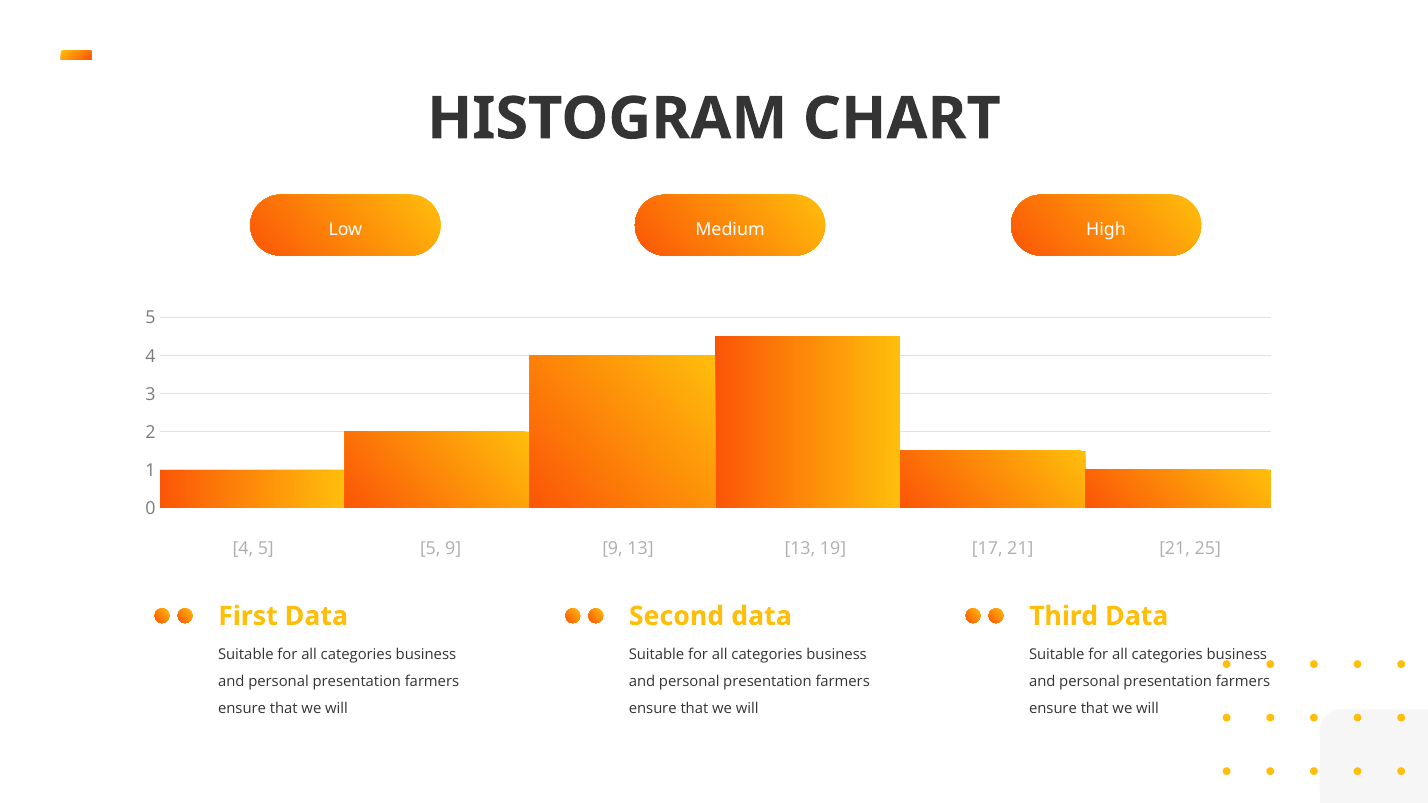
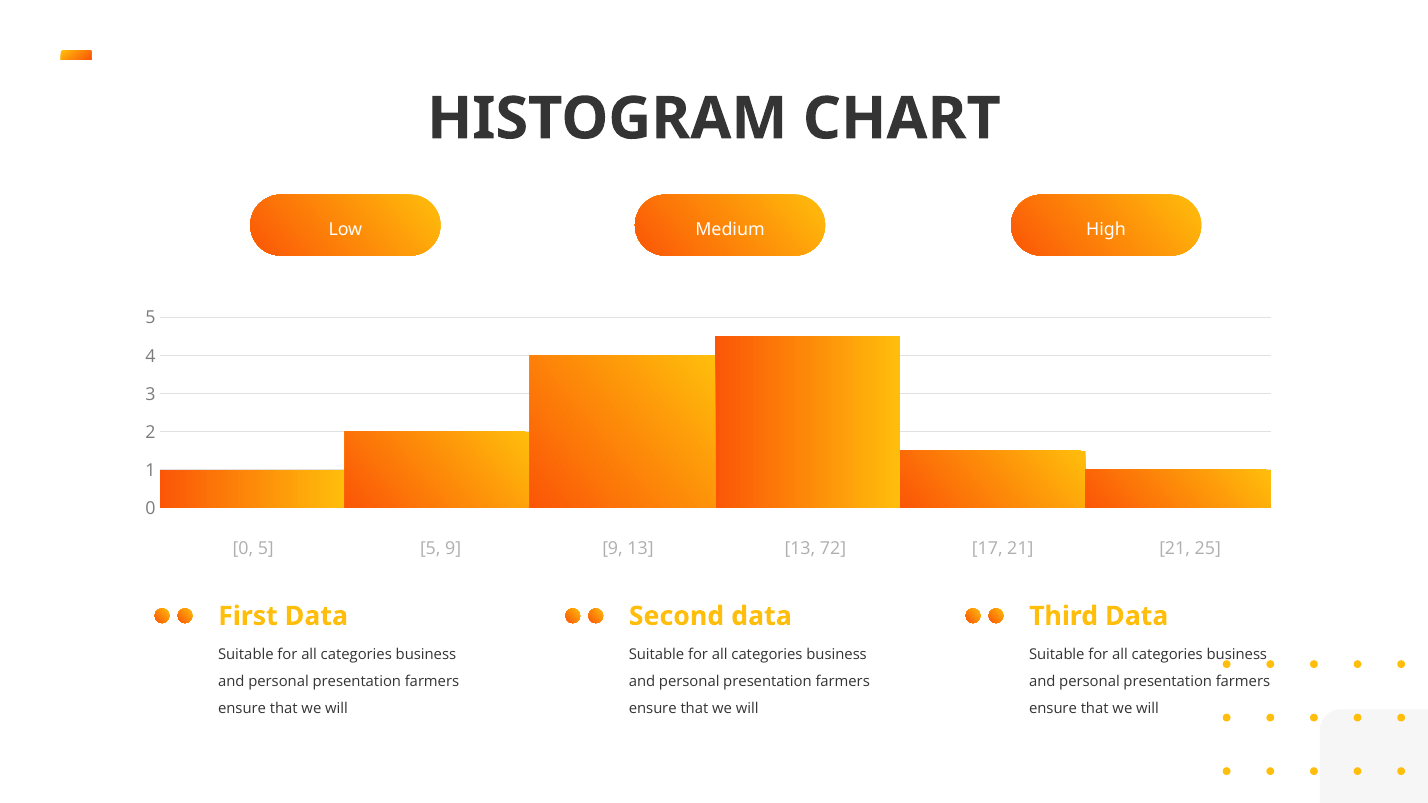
4 at (243, 549): 4 -> 0
19: 19 -> 72
